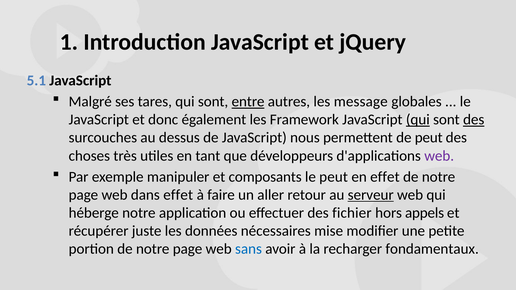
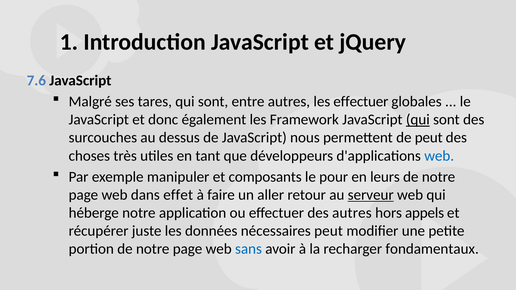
5.1: 5.1 -> 7.6
entre underline: present -> none
les message: message -> effectuer
des at (474, 120) underline: present -> none
web at (439, 156) colour: purple -> blue
le peut: peut -> pour
en effet: effet -> leurs
des fichier: fichier -> autres
nécessaires mise: mise -> peut
